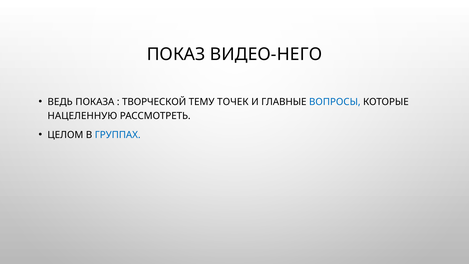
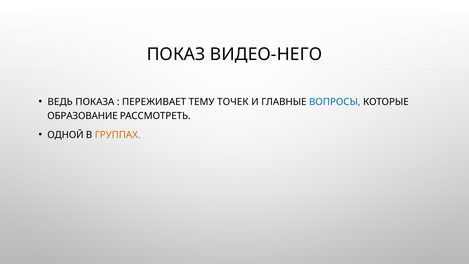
ТВОРЧЕСКОЙ: ТВОРЧЕСКОЙ -> ПЕРЕЖИВАЕТ
НАЦЕЛЕННУЮ: НАЦЕЛЕННУЮ -> ОБРАЗОВАНИЕ
ЦЕЛОМ: ЦЕЛОМ -> ОДНОЙ
ГРУППАХ colour: blue -> orange
